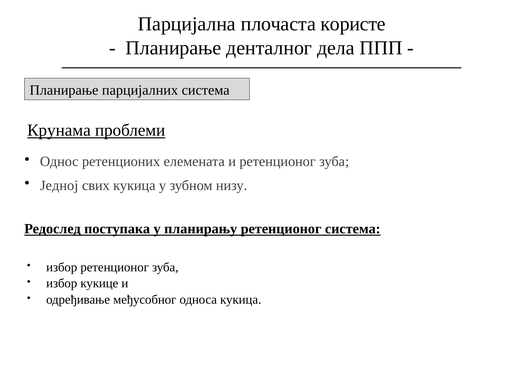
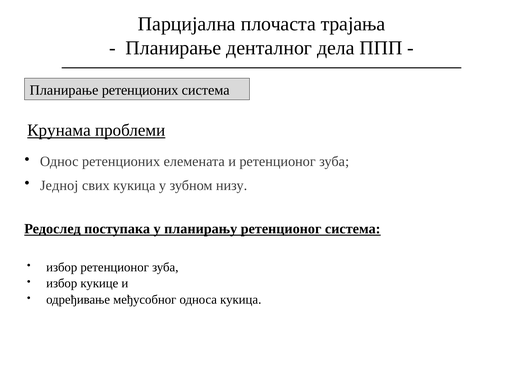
користе: користе -> трајања
Планирање парцијалних: парцијалних -> ретенционих
